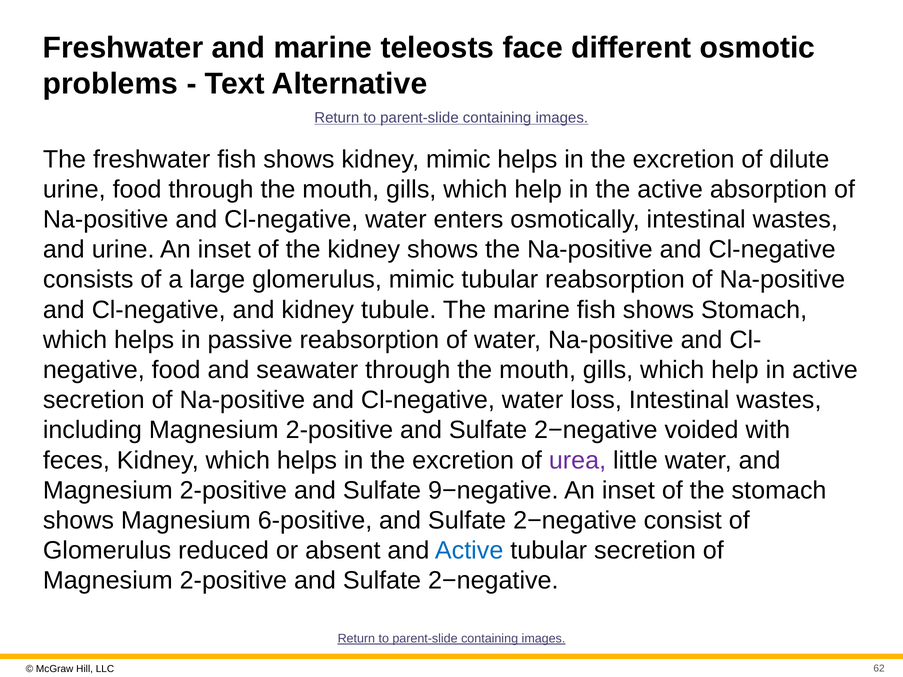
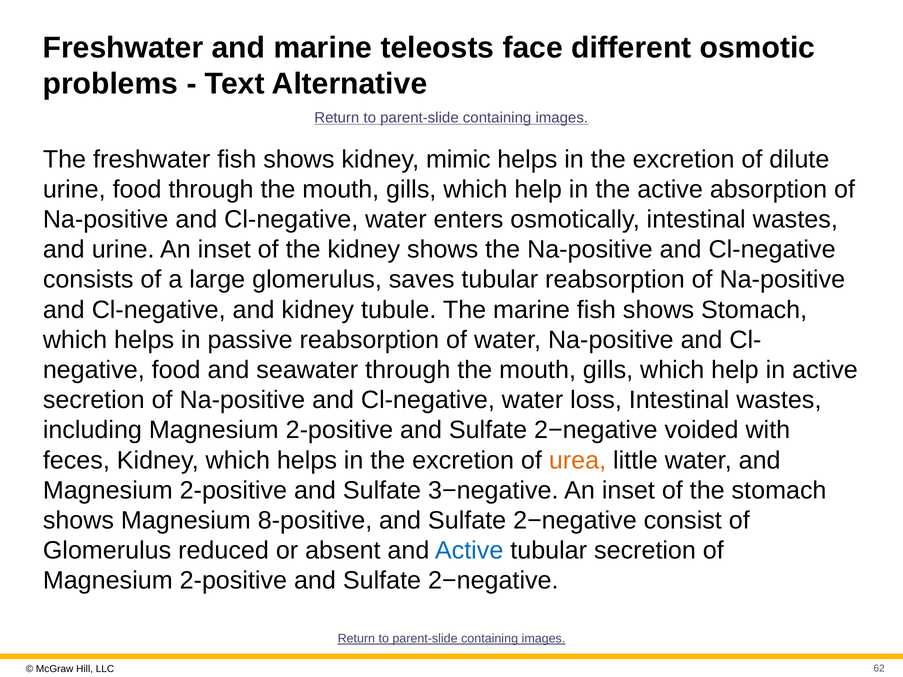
glomerulus mimic: mimic -> saves
urea colour: purple -> orange
9−negative: 9−negative -> 3−negative
6-positive: 6-positive -> 8-positive
